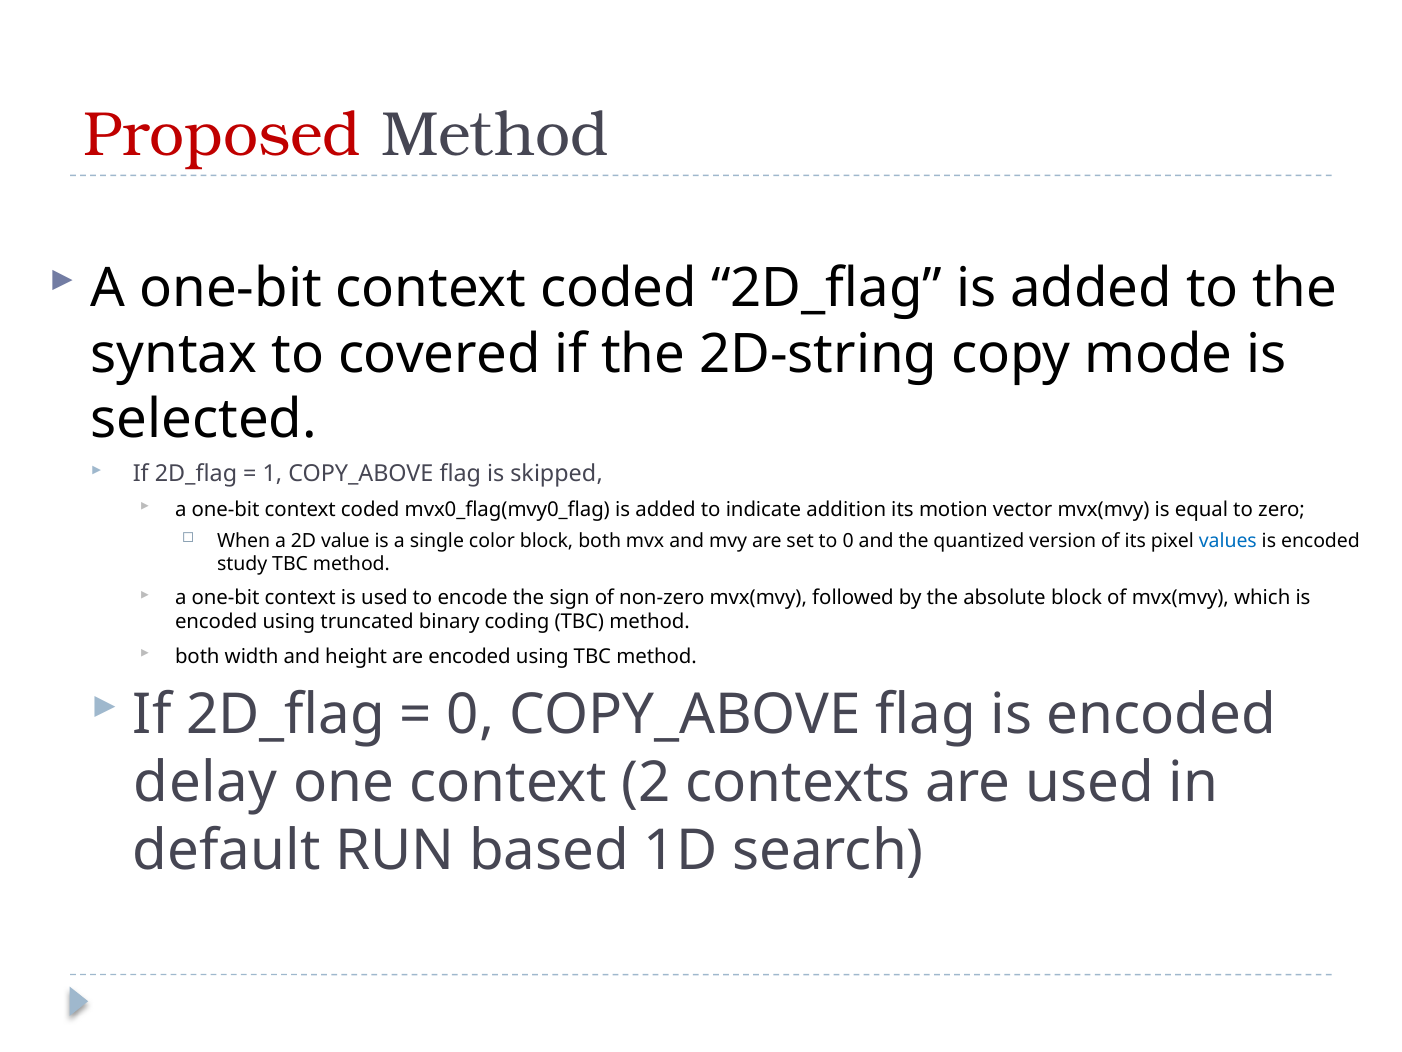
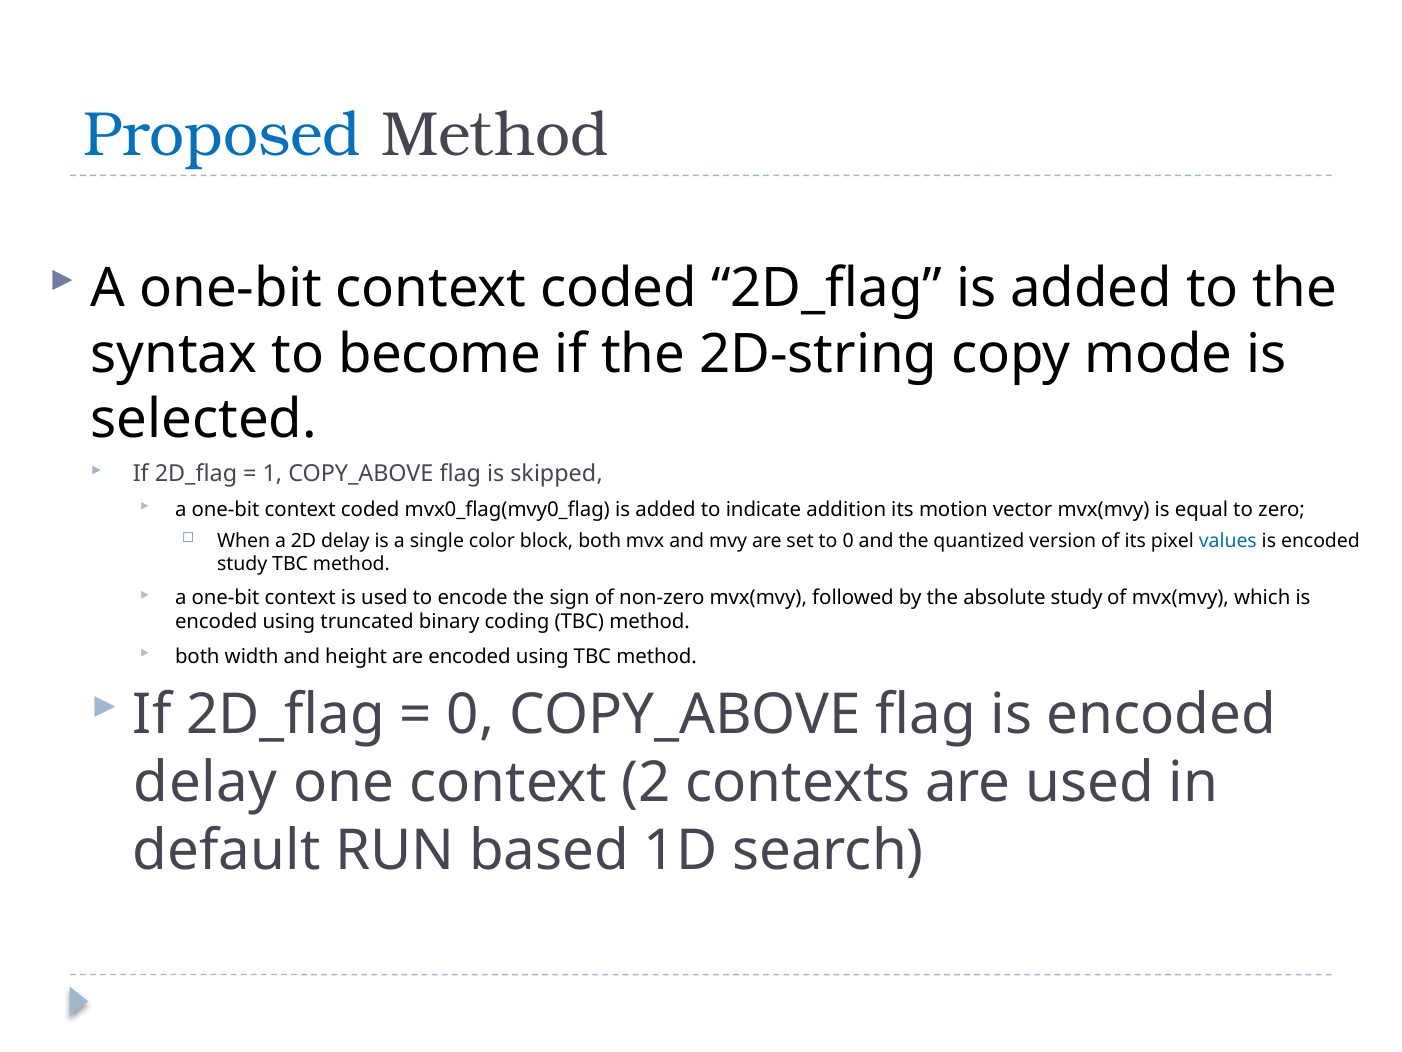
Proposed colour: red -> blue
covered: covered -> become
2D value: value -> delay
absolute block: block -> study
